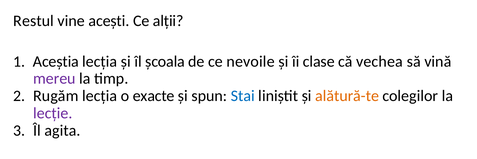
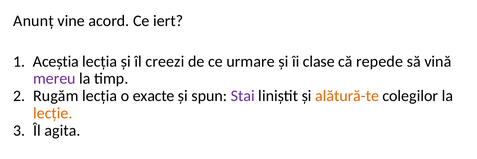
Restul: Restul -> Anunț
acești: acești -> acord
alții: alții -> iert
școala: școala -> creezi
nevoile: nevoile -> urmare
vechea: vechea -> repede
Stai colour: blue -> purple
lecție colour: purple -> orange
